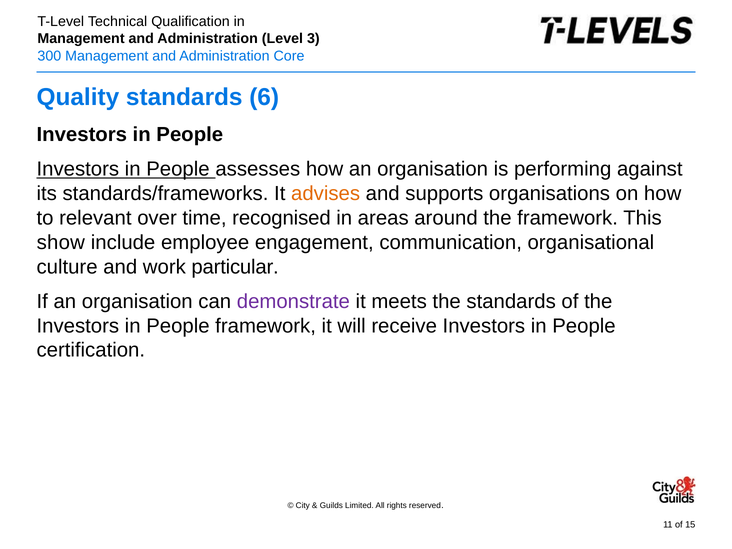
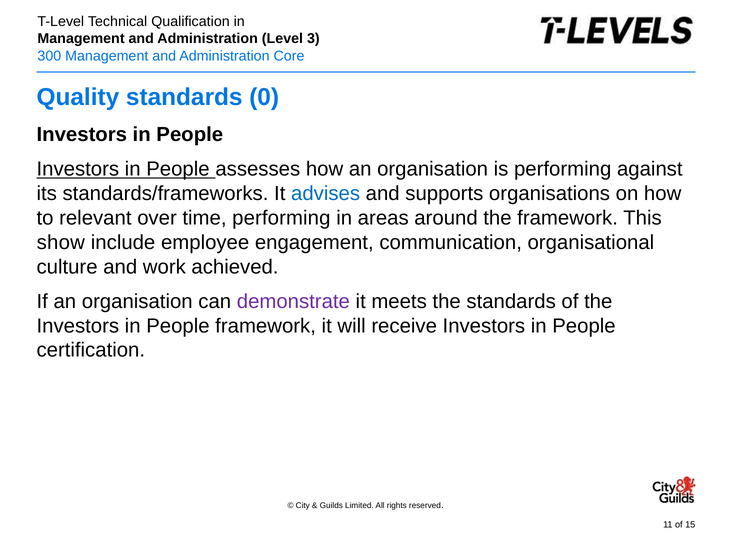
6: 6 -> 0
advises colour: orange -> blue
time recognised: recognised -> performing
particular: particular -> achieved
